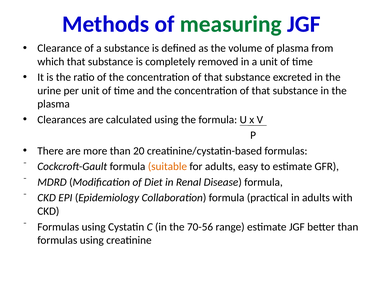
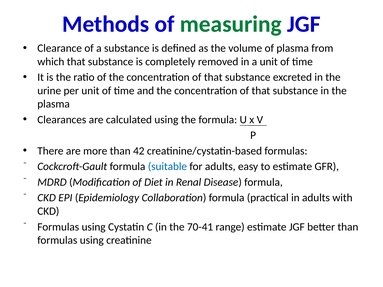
20: 20 -> 42
suitable colour: orange -> blue
70-56: 70-56 -> 70-41
